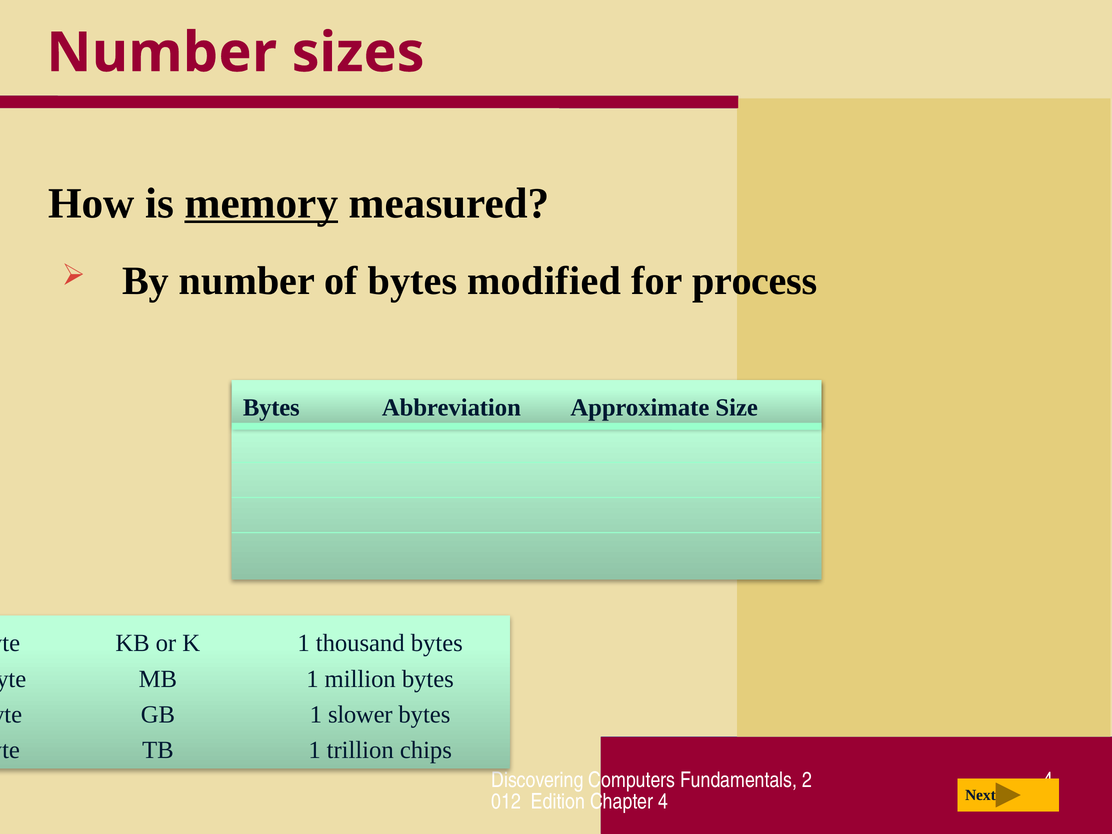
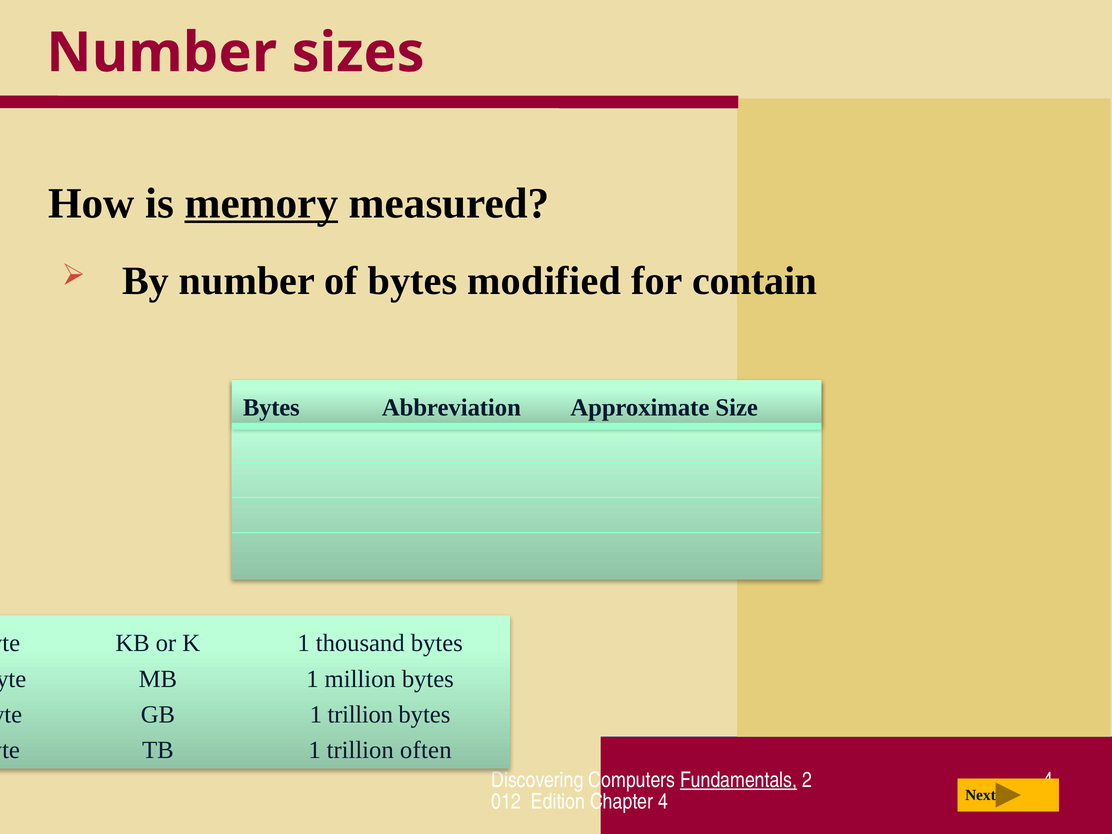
process: process -> contain
GB 1 slower: slower -> trillion
chips: chips -> often
Fundamentals underline: none -> present
